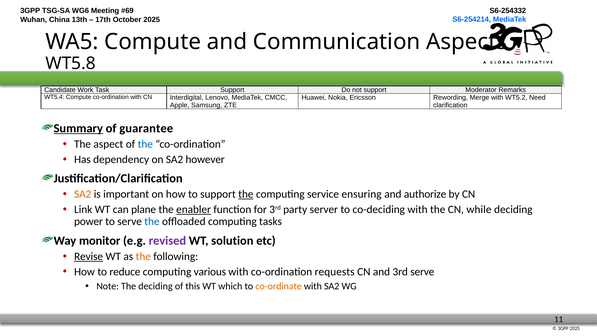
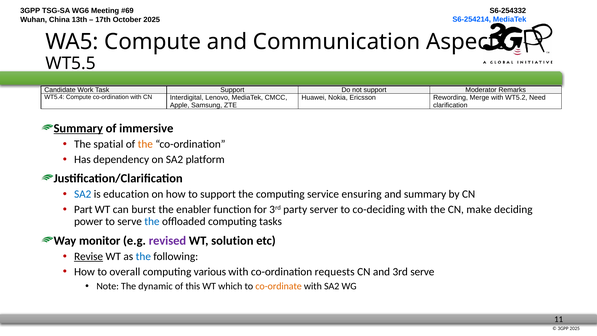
WT5.8: WT5.8 -> WT5.5
guarantee: guarantee -> immersive
aspect: aspect -> spatial
the at (145, 144) colour: blue -> orange
however: however -> platform
SA2 at (83, 194) colour: orange -> blue
important: important -> education
the at (246, 194) underline: present -> none
and authorize: authorize -> summary
Link: Link -> Part
plane: plane -> burst
enabler underline: present -> none
while: while -> make
the at (143, 256) colour: orange -> blue
reduce: reduce -> overall
The deciding: deciding -> dynamic
